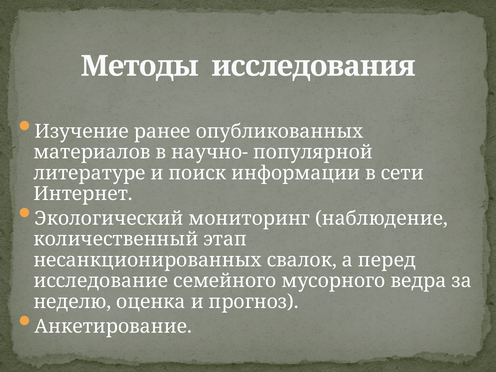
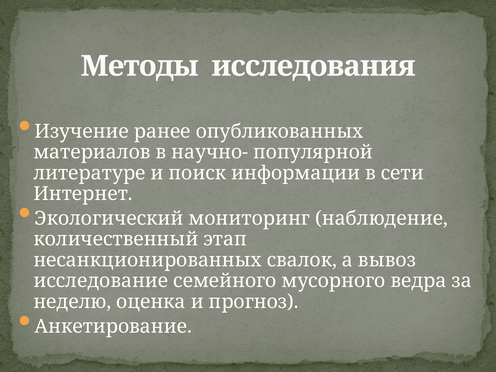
перед: перед -> вывоз
